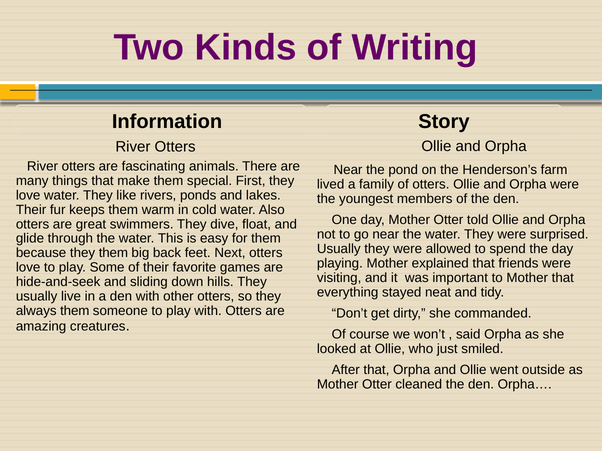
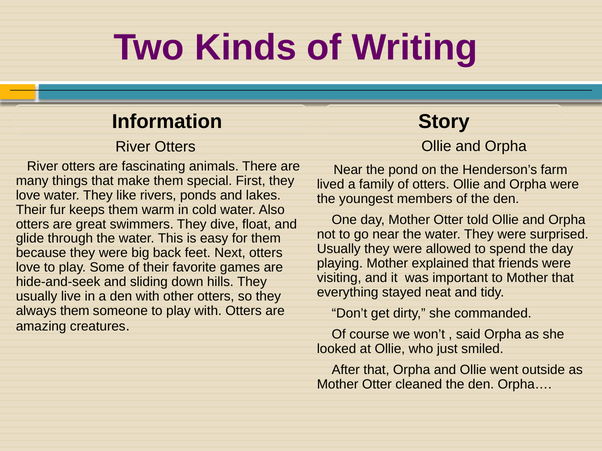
because they them: them -> were
